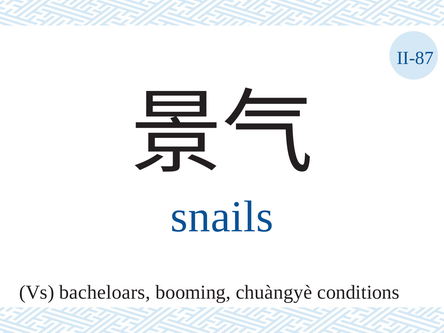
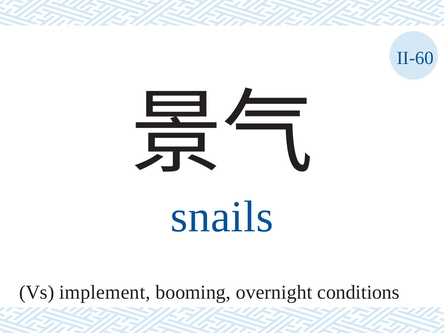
II-87: II-87 -> II-60
bacheloars: bacheloars -> implement
chuàngyè: chuàngyè -> overnight
